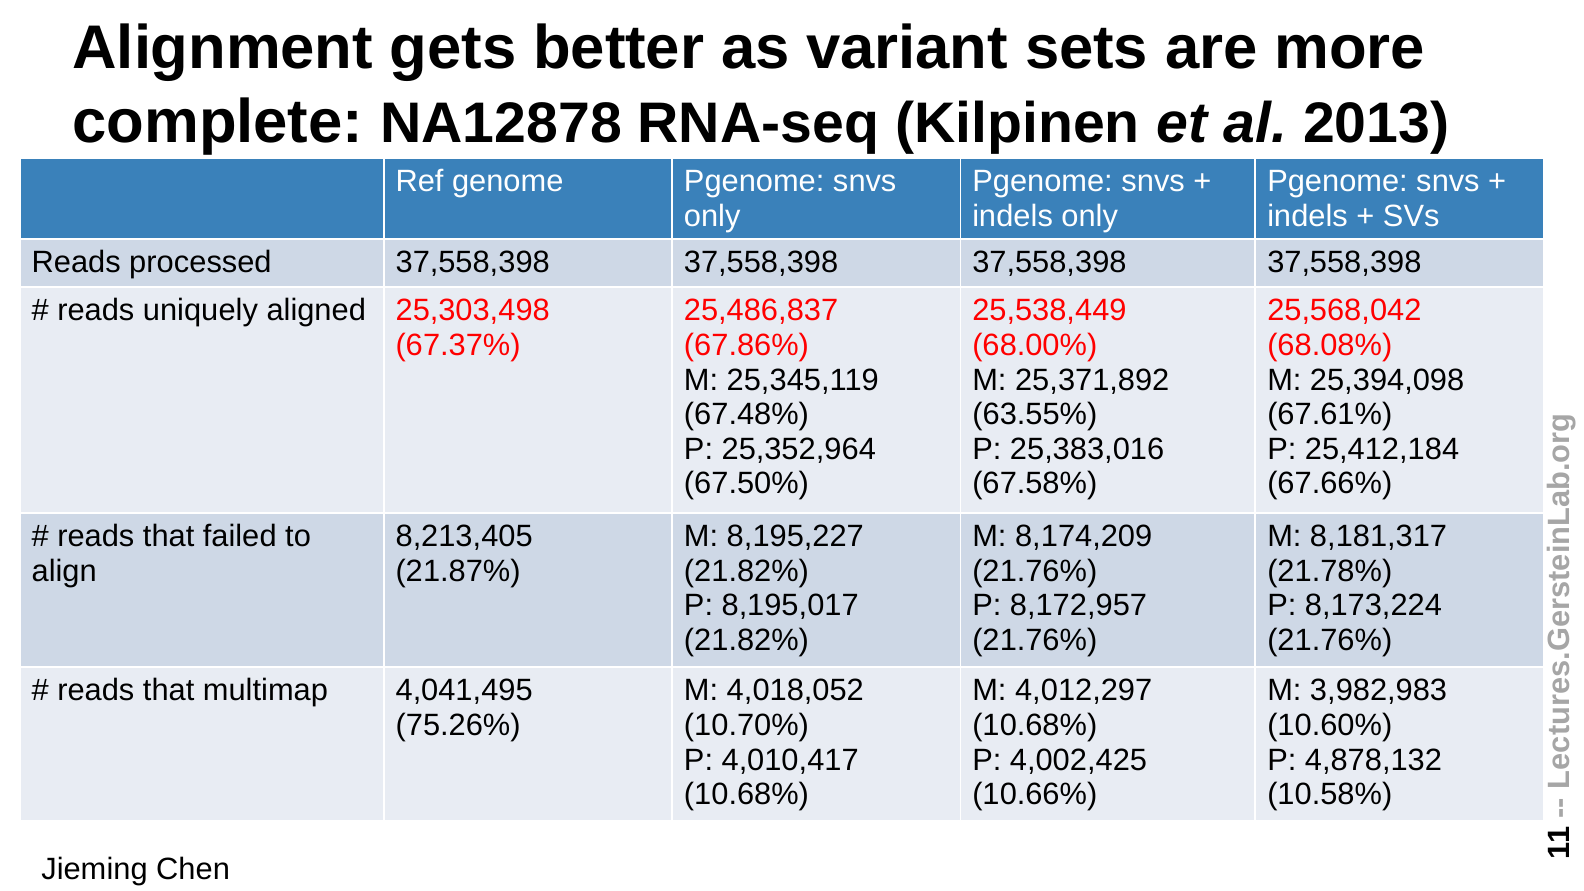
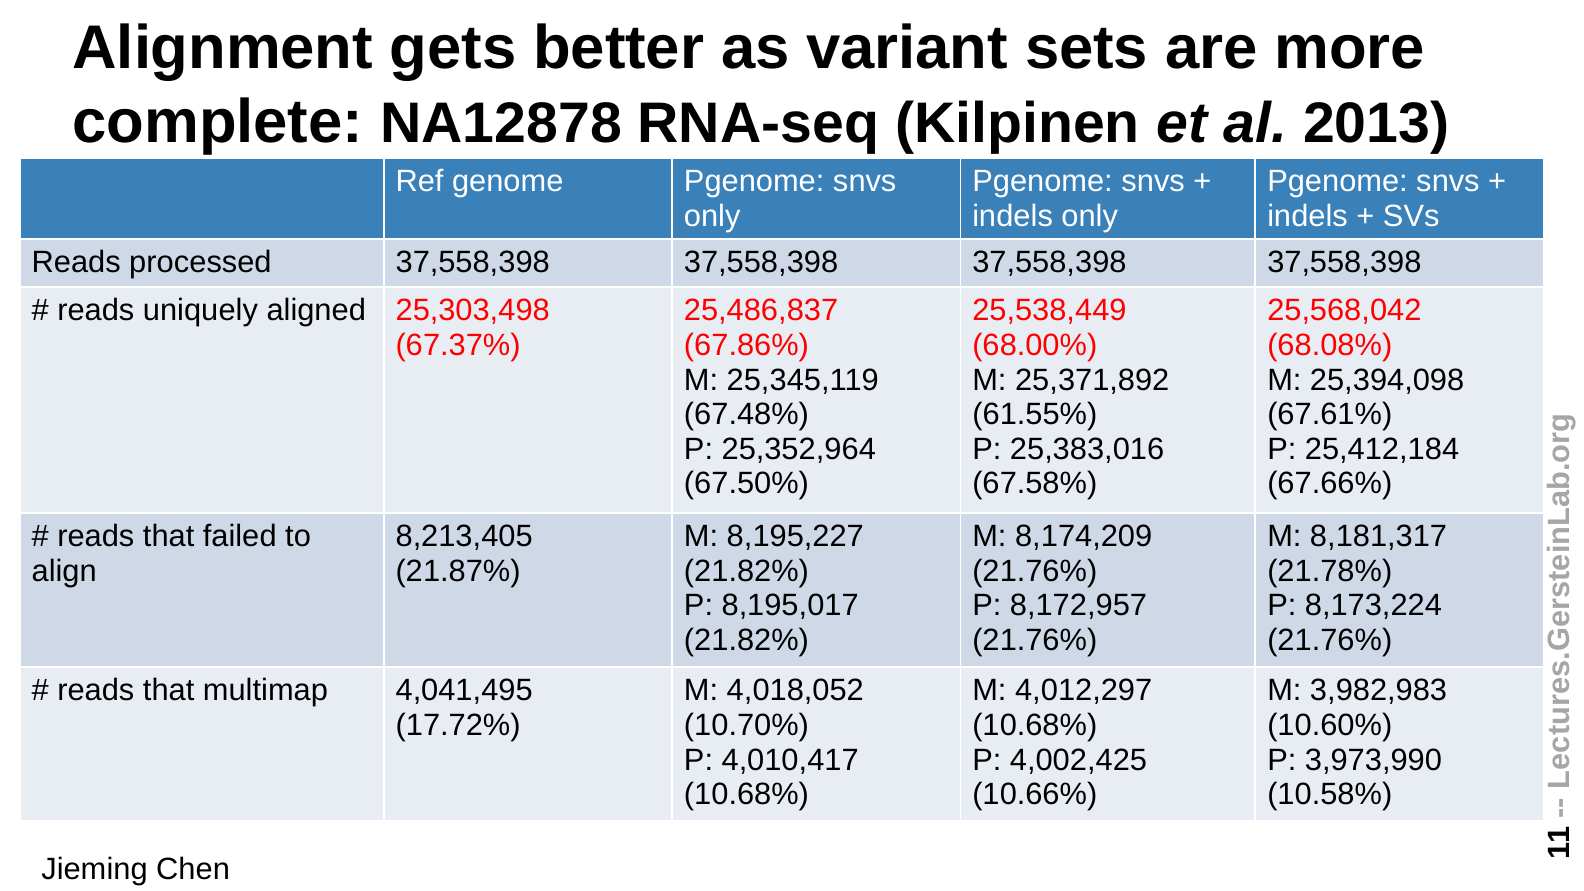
63.55%: 63.55% -> 61.55%
75.26%: 75.26% -> 17.72%
4,878,132: 4,878,132 -> 3,973,990
